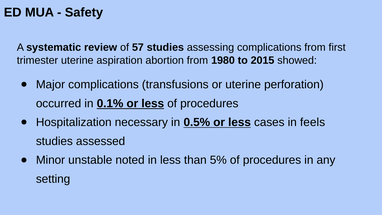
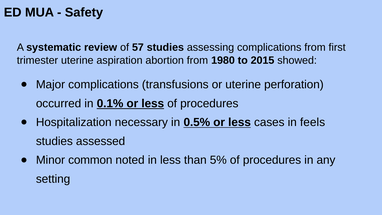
unstable: unstable -> common
